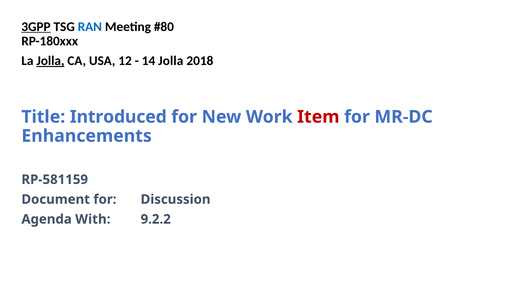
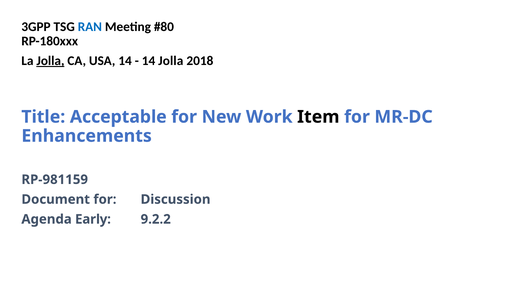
3GPP underline: present -> none
USA 12: 12 -> 14
Introduced: Introduced -> Acceptable
Item colour: red -> black
RP-581159: RP-581159 -> RP-981159
With: With -> Early
